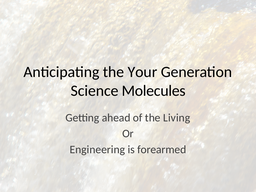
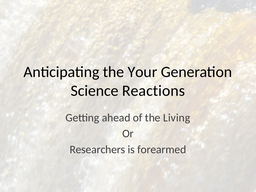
Molecules: Molecules -> Reactions
Engineering: Engineering -> Researchers
